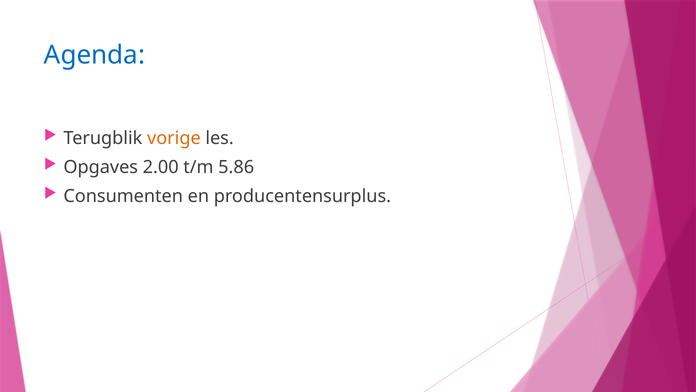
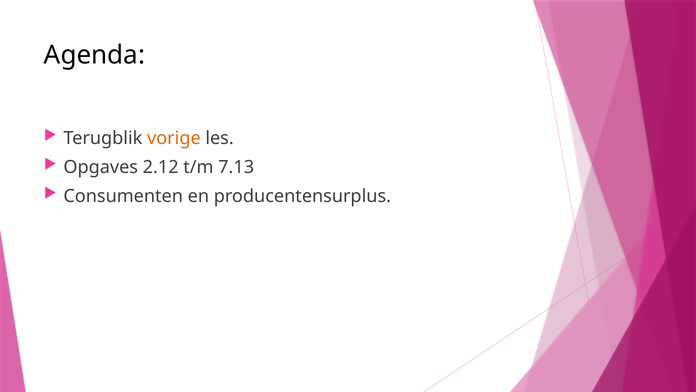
Agenda colour: blue -> black
2.00: 2.00 -> 2.12
5.86: 5.86 -> 7.13
